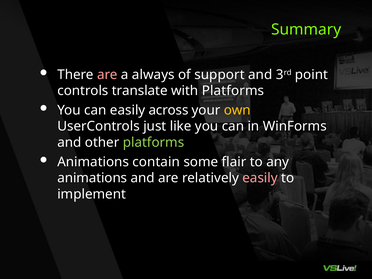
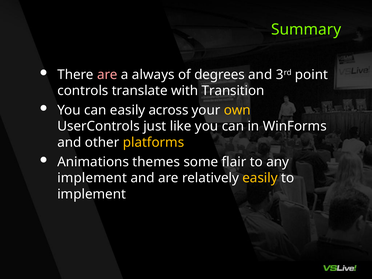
support: support -> degrees
with Platforms: Platforms -> Transition
platforms at (153, 142) colour: light green -> yellow
contain: contain -> themes
animations at (92, 178): animations -> implement
easily at (260, 178) colour: pink -> yellow
